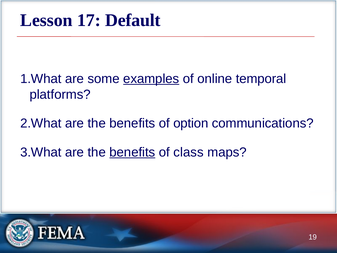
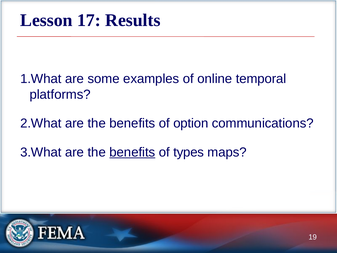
Default: Default -> Results
examples underline: present -> none
class: class -> types
